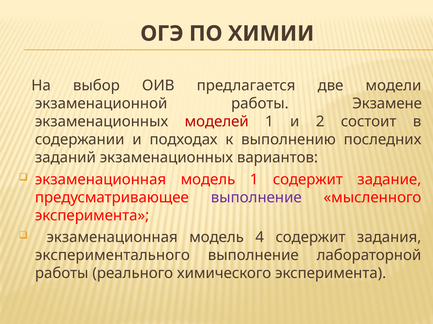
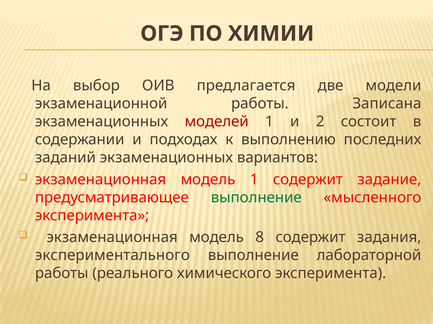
Экзамене: Экзамене -> Записана
выполнение at (256, 198) colour: purple -> green
4: 4 -> 8
